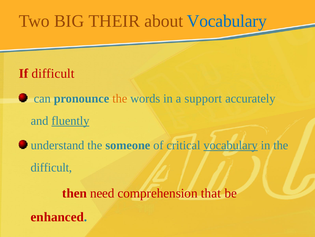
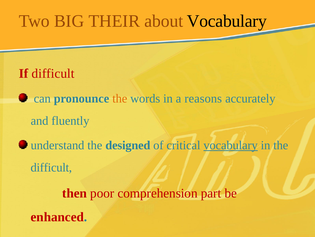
Vocabulary at (227, 21) colour: blue -> black
support: support -> reasons
fluently underline: present -> none
someone: someone -> designed
need: need -> poor
that: that -> part
